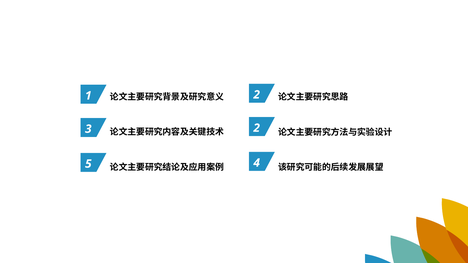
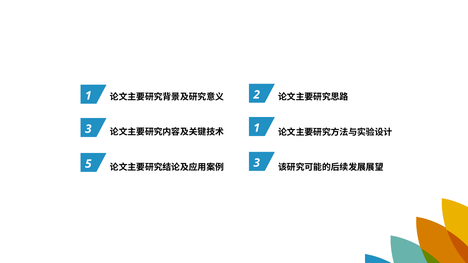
3 2: 2 -> 1
5 4: 4 -> 3
